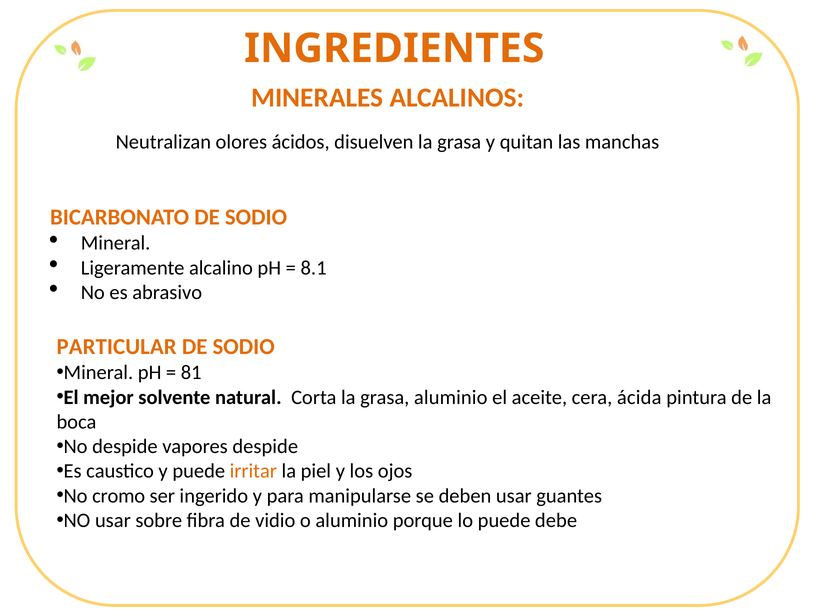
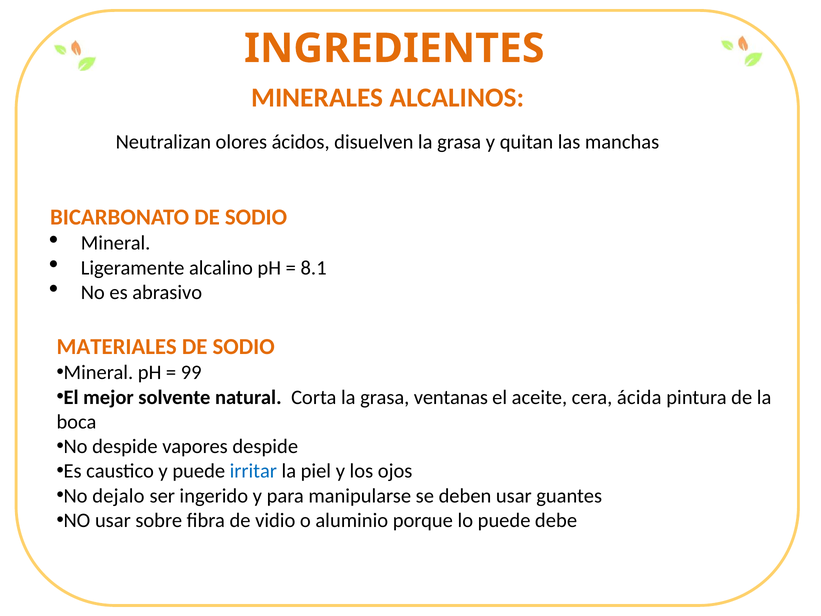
PARTICULAR: PARTICULAR -> MATERIALES
81: 81 -> 99
grasa aluminio: aluminio -> ventanas
irritar colour: orange -> blue
cromo: cromo -> dejalo
